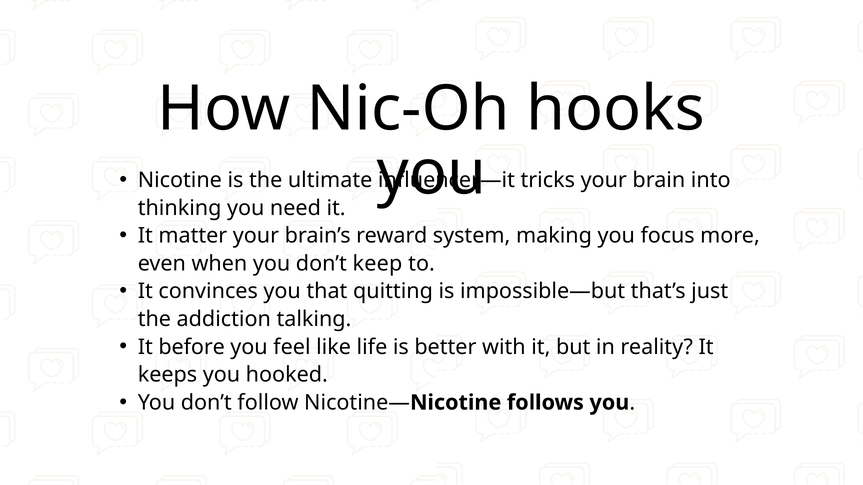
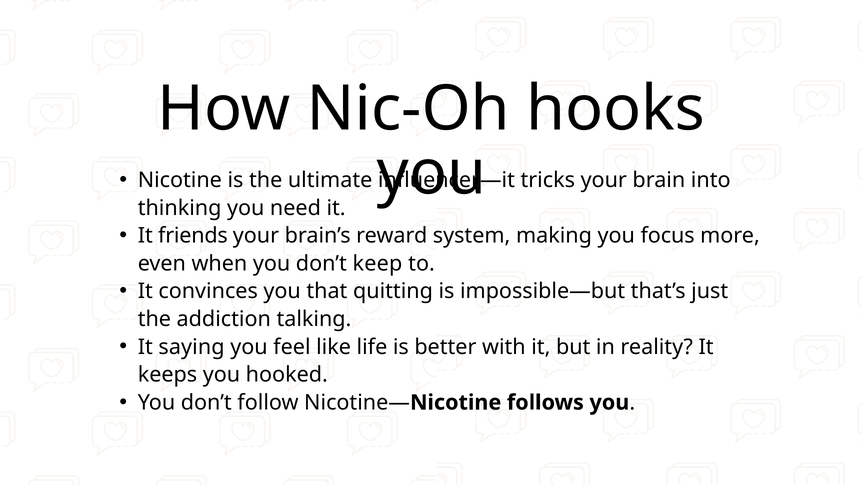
matter: matter -> friends
before: before -> saying
